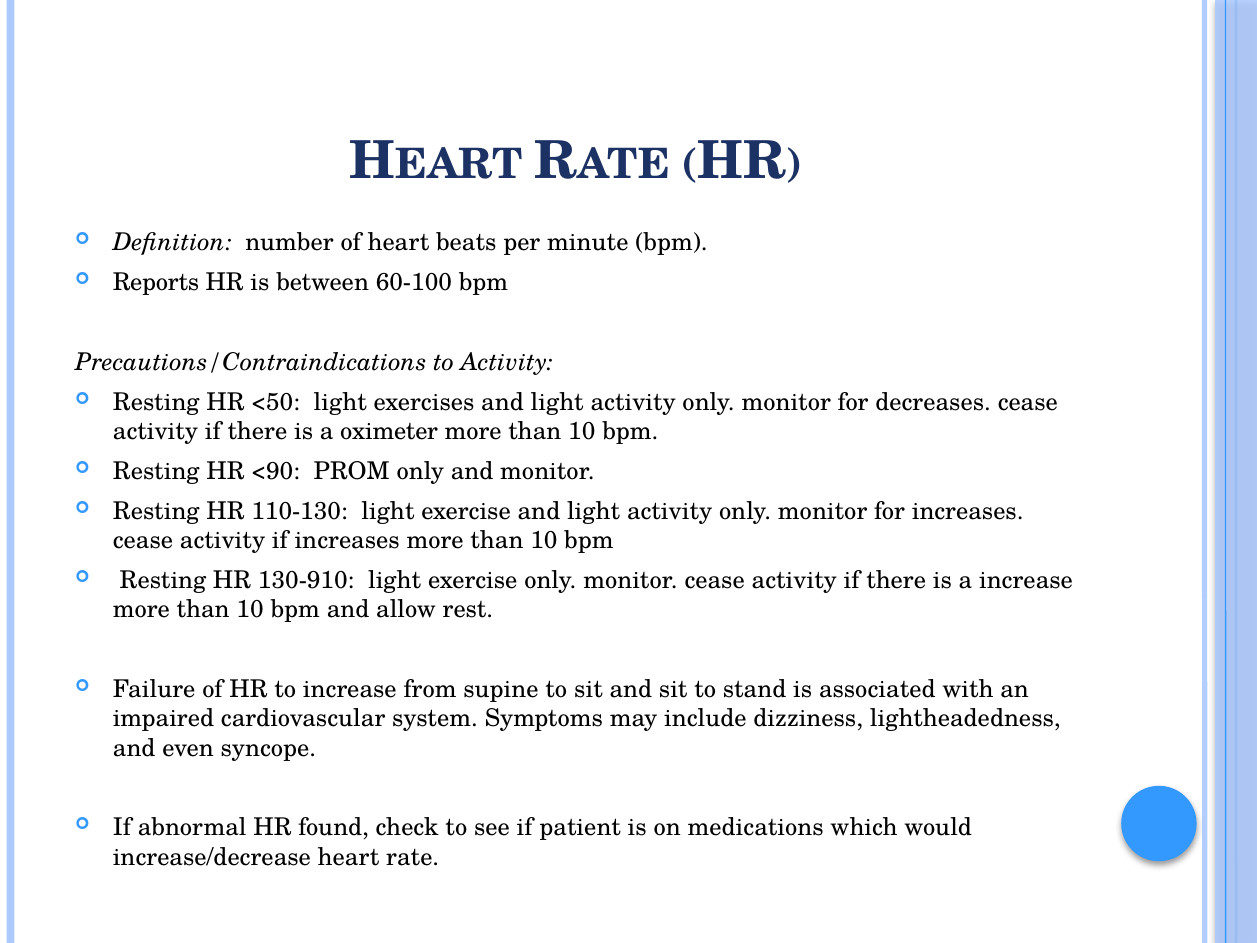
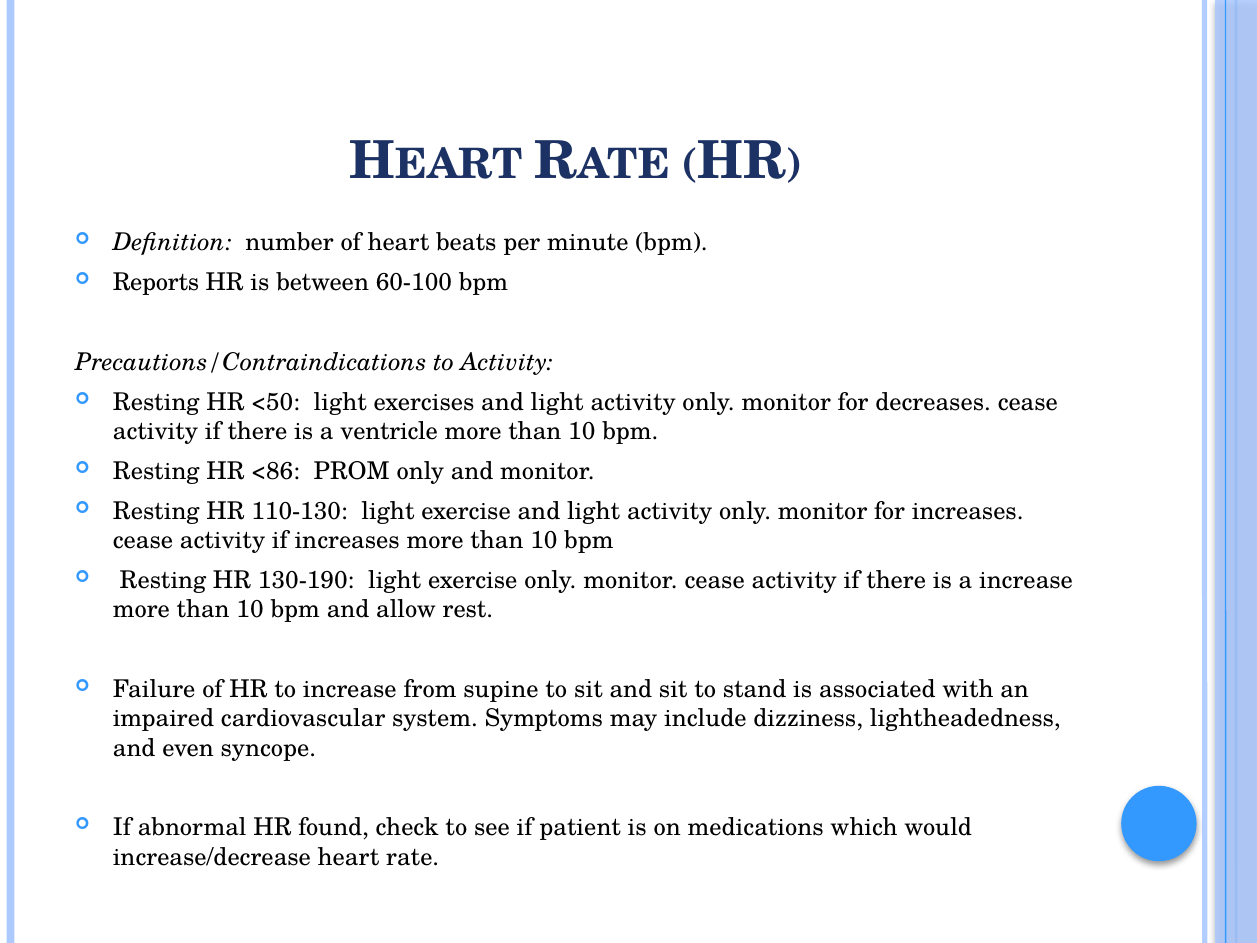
oximeter: oximeter -> ventricle
<90: <90 -> <86
130-910: 130-910 -> 130-190
